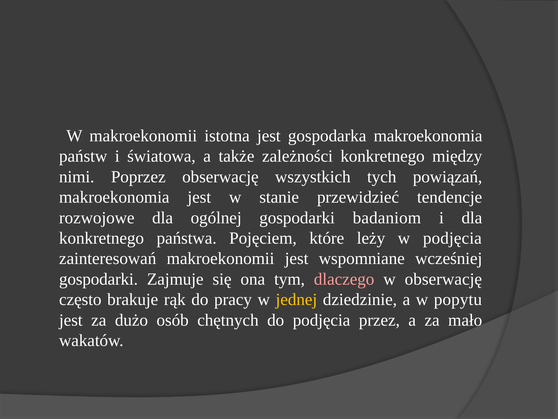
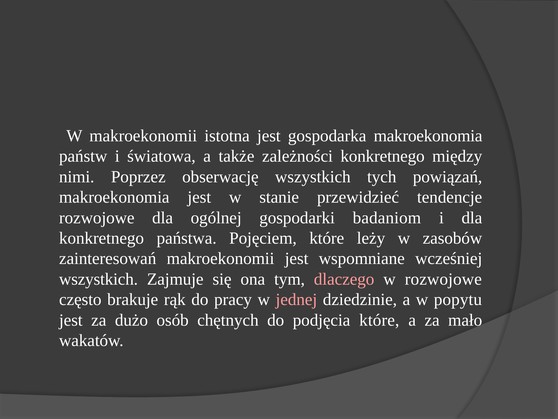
w podjęcia: podjęcia -> zasobów
gospodarki at (98, 279): gospodarki -> wszystkich
w obserwację: obserwację -> rozwojowe
jednej colour: yellow -> pink
podjęcia przez: przez -> które
